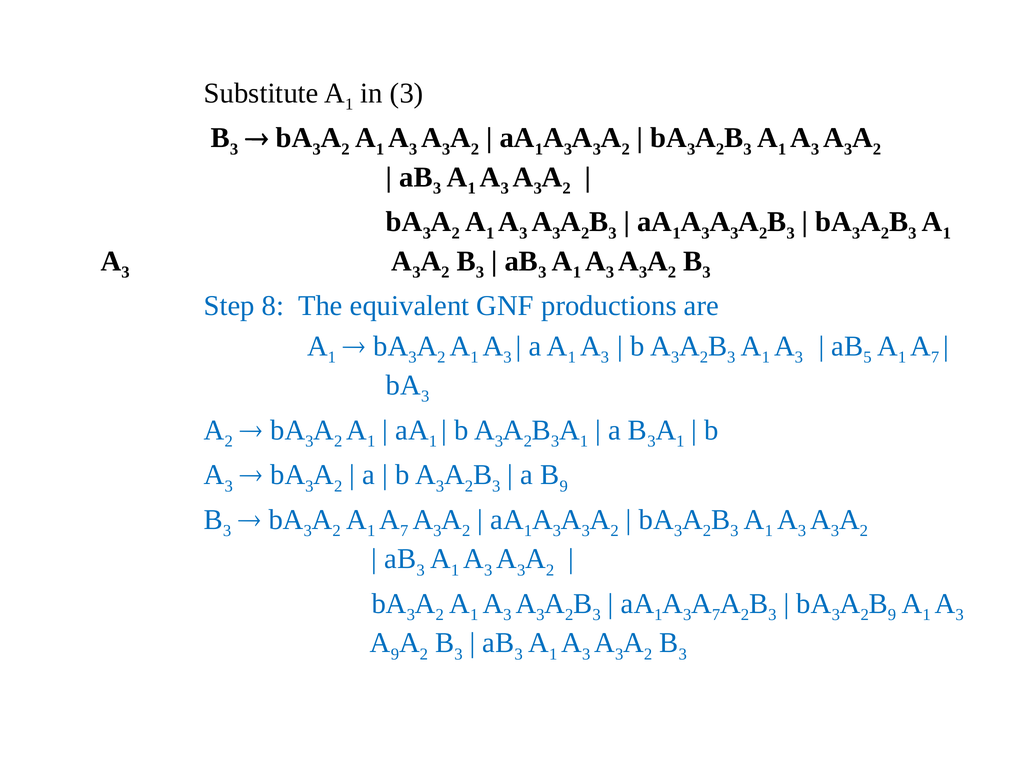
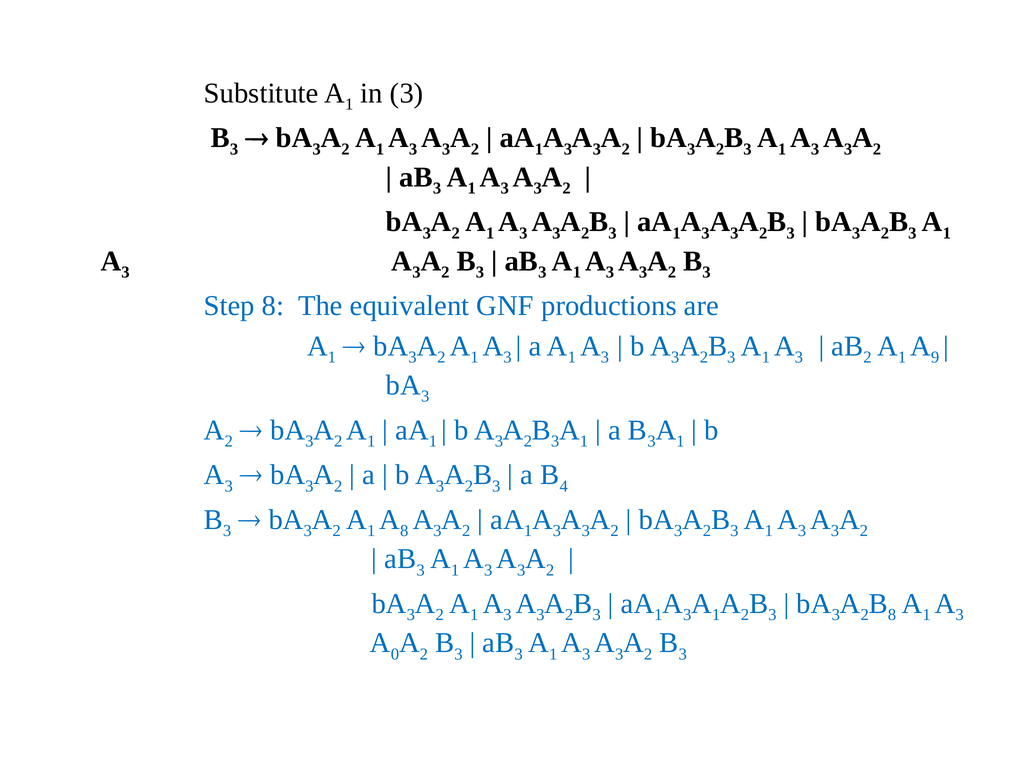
5 at (868, 357): 5 -> 2
7 at (935, 357): 7 -> 9
a B 9: 9 -> 4
7 at (404, 531): 7 -> 8
A 3 A 7: 7 -> 1
9 at (892, 615): 9 -> 8
A 9: 9 -> 0
